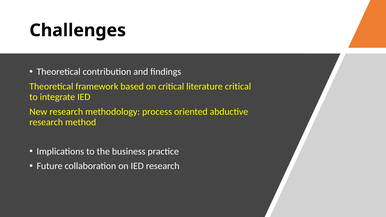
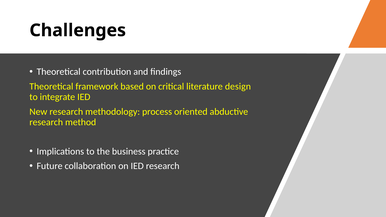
literature critical: critical -> design
